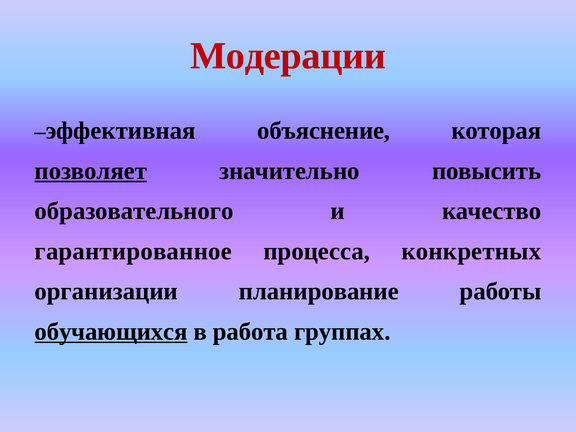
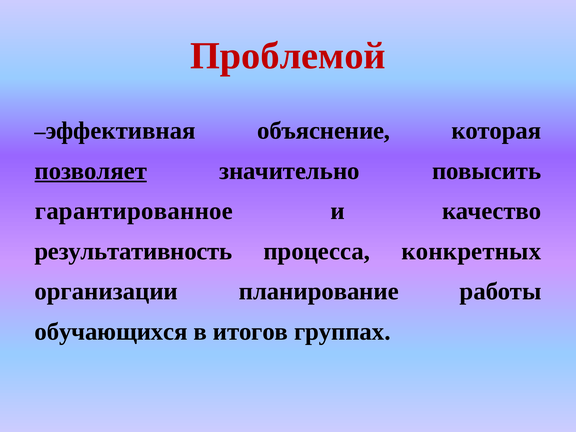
Модерации: Модерации -> Проблемой
образовательного: образовательного -> гарантированное
гарантированное: гарантированное -> результативность
обучающихся underline: present -> none
работа: работа -> итогов
